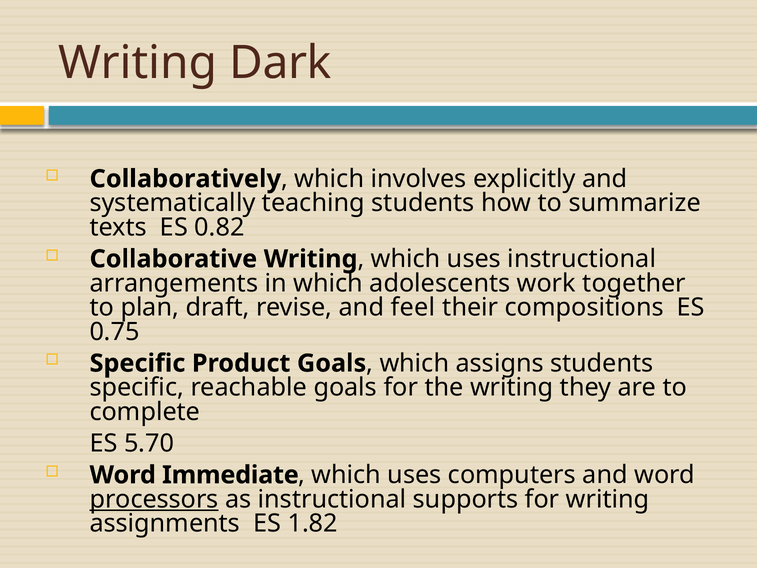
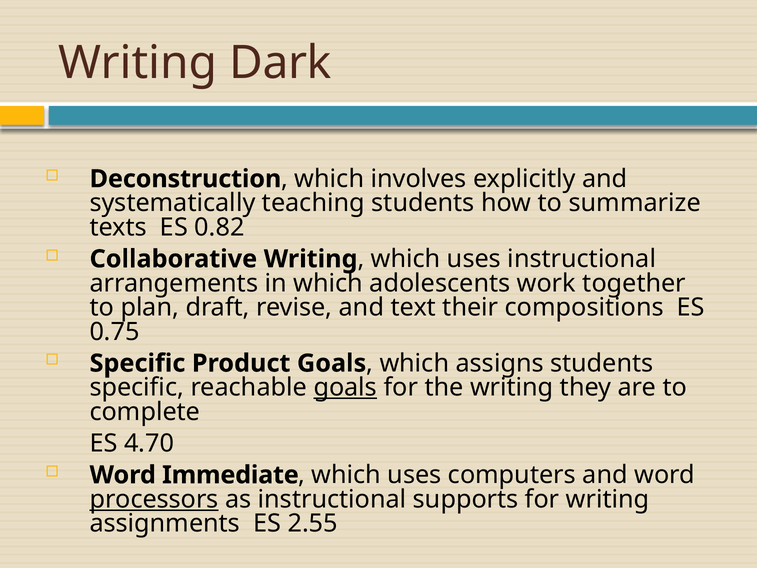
Collaboratively: Collaboratively -> Deconstruction
feel: feel -> text
goals at (345, 387) underline: none -> present
5.70: 5.70 -> 4.70
1.82: 1.82 -> 2.55
